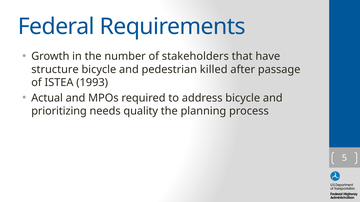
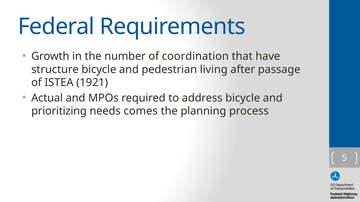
stakeholders: stakeholders -> coordination
killed: killed -> living
1993: 1993 -> 1921
quality: quality -> comes
